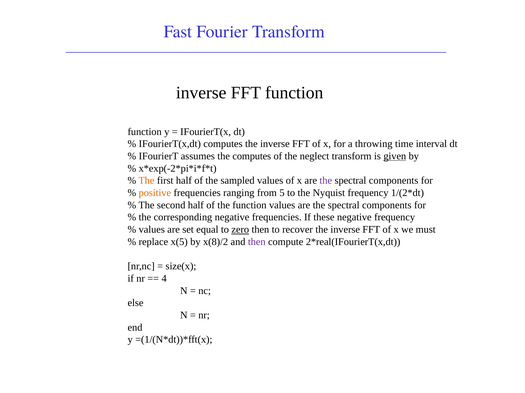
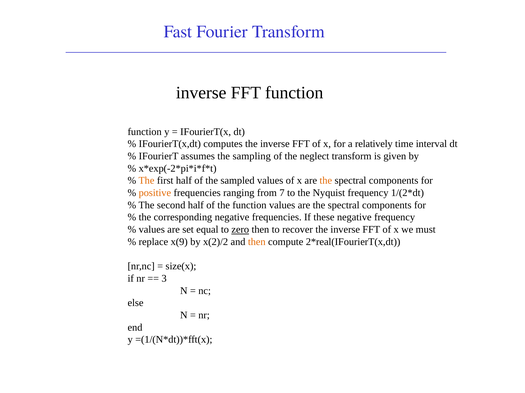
throwing: throwing -> relatively
the computes: computes -> sampling
given underline: present -> none
the at (326, 181) colour: purple -> orange
5: 5 -> 7
x(5: x(5 -> x(9
x(8)/2: x(8)/2 -> x(2)/2
then at (257, 242) colour: purple -> orange
4: 4 -> 3
